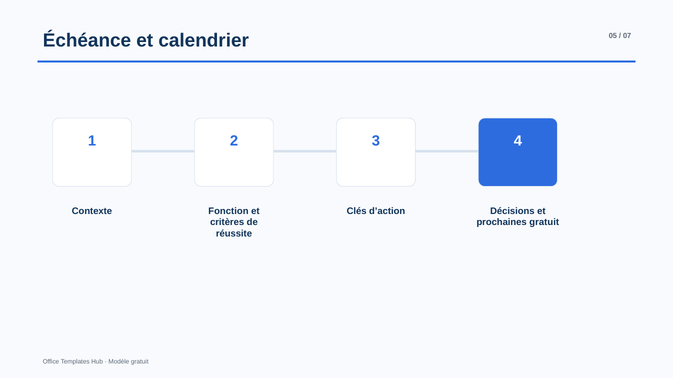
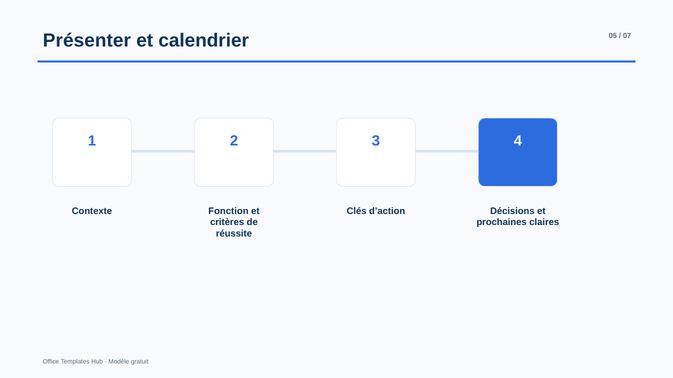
Échéance: Échéance -> Présenter
prochaines gratuit: gratuit -> claires
